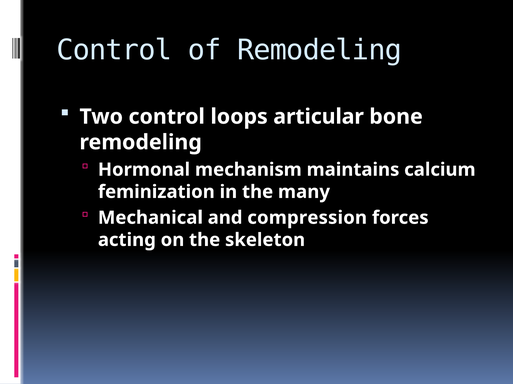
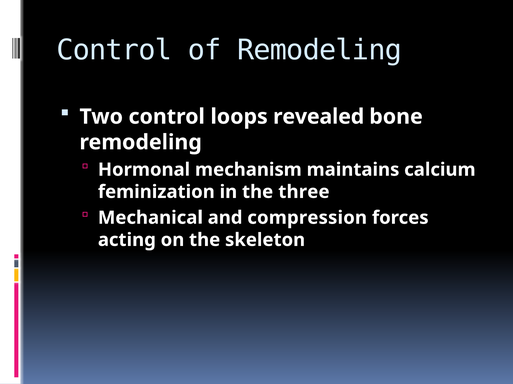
articular: articular -> revealed
many: many -> three
